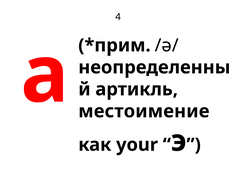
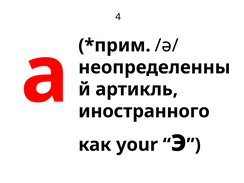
местоимение: местоимение -> иностранного
